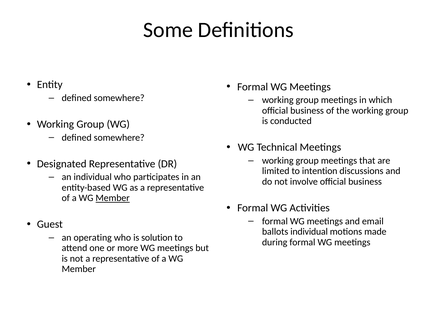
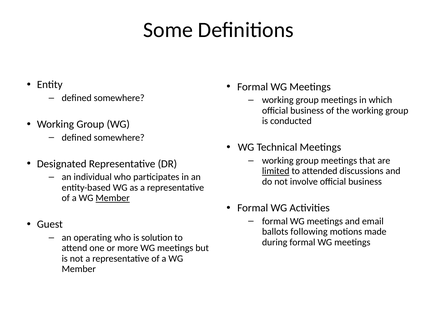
limited underline: none -> present
intention: intention -> attended
ballots individual: individual -> following
